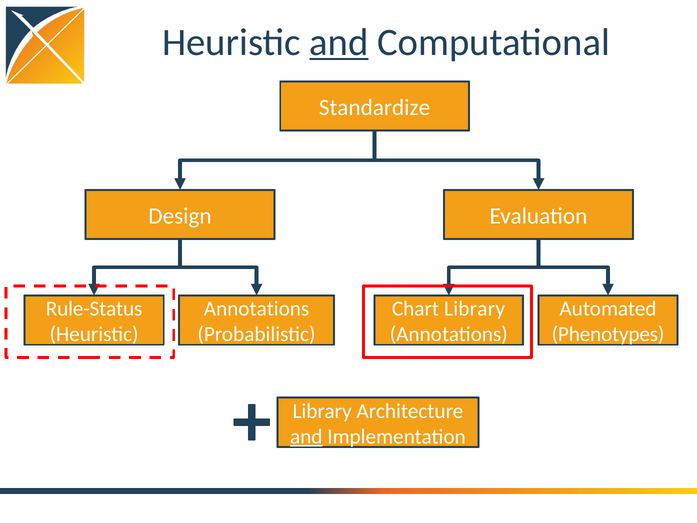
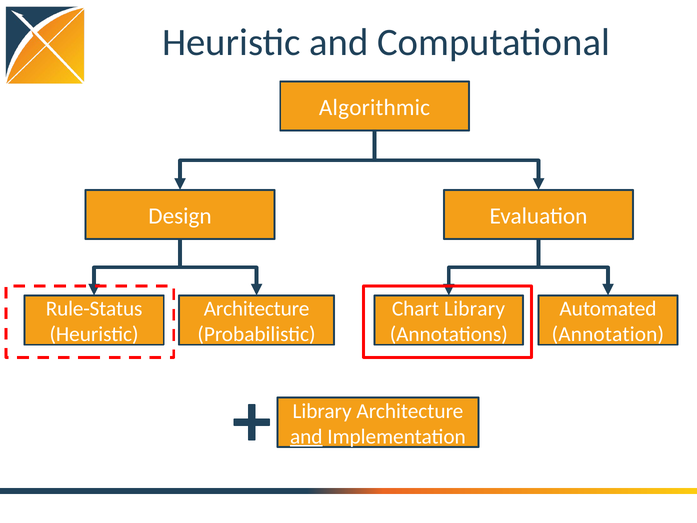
and at (339, 42) underline: present -> none
Standardize: Standardize -> Algorithmic
Annotations at (257, 309): Annotations -> Architecture
Phenotypes: Phenotypes -> Annotation
